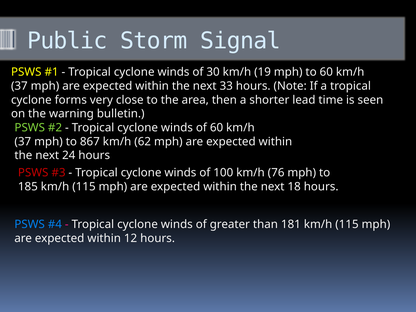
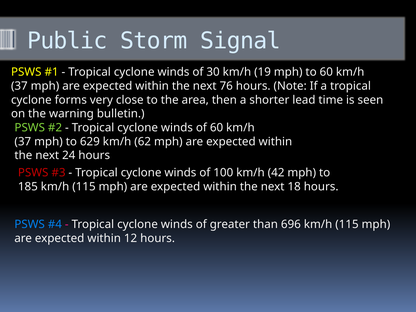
33: 33 -> 76
867: 867 -> 629
76: 76 -> 42
181: 181 -> 696
